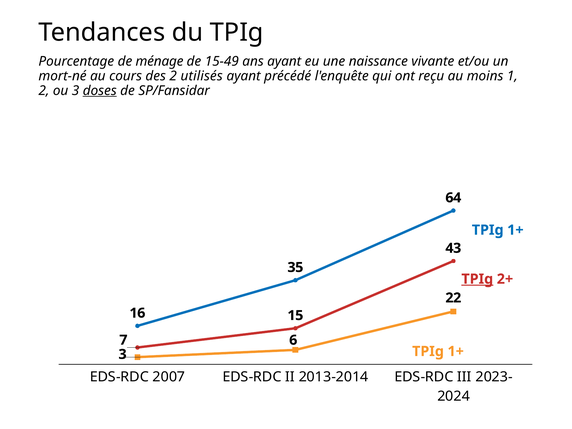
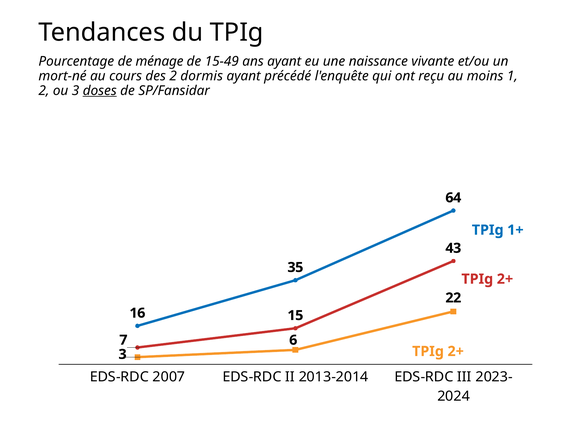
utilisés: utilisés -> dormis
TPIg at (477, 279) underline: present -> none
1+ at (456, 351): 1+ -> 2+
